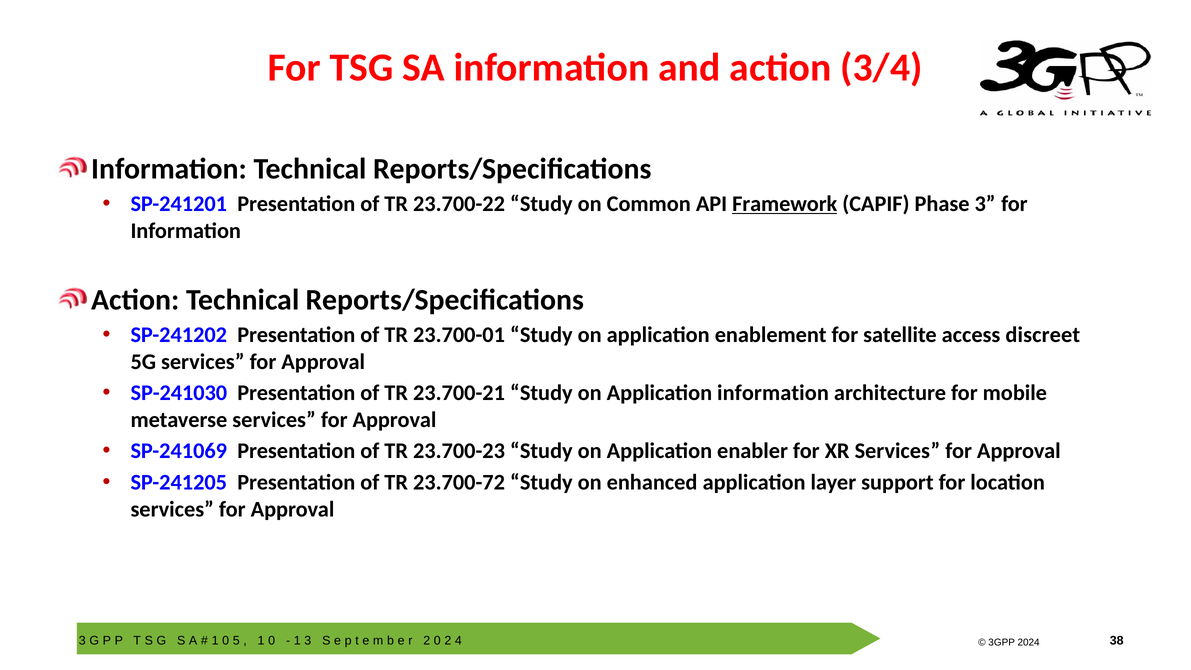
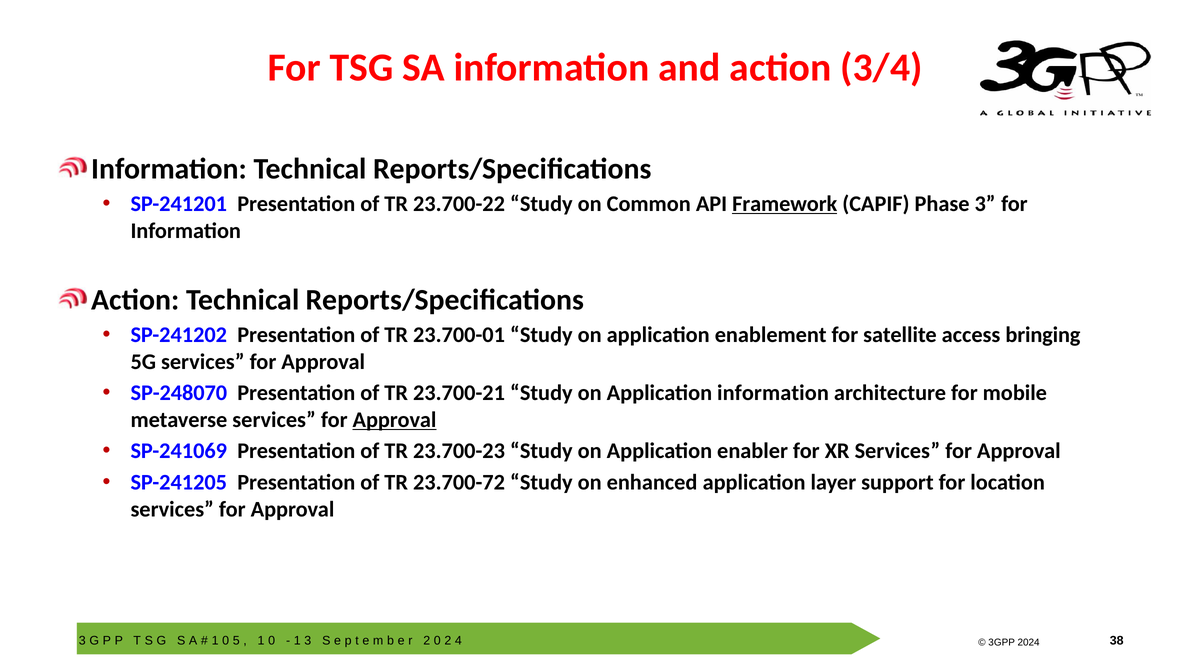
discreet: discreet -> bringing
SP-241030: SP-241030 -> SP-248070
Approval at (394, 420) underline: none -> present
